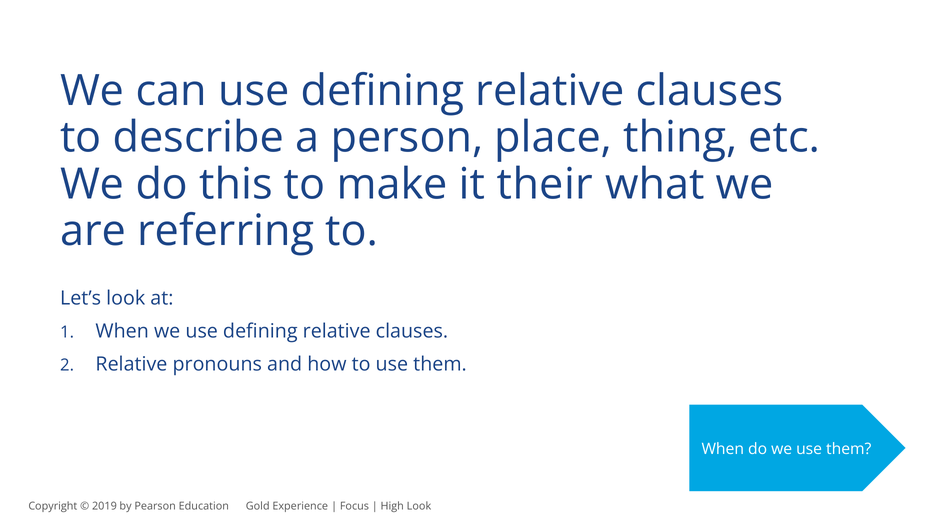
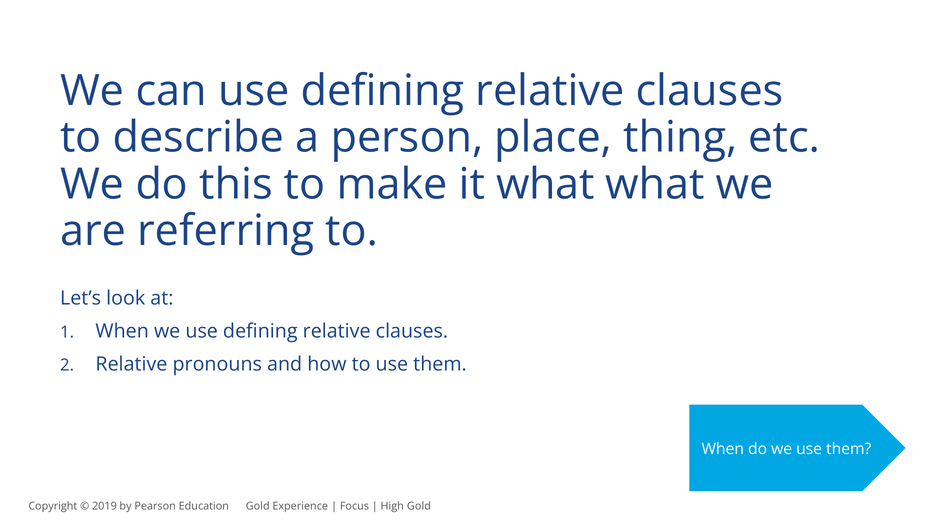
it their: their -> what
High Look: Look -> Gold
